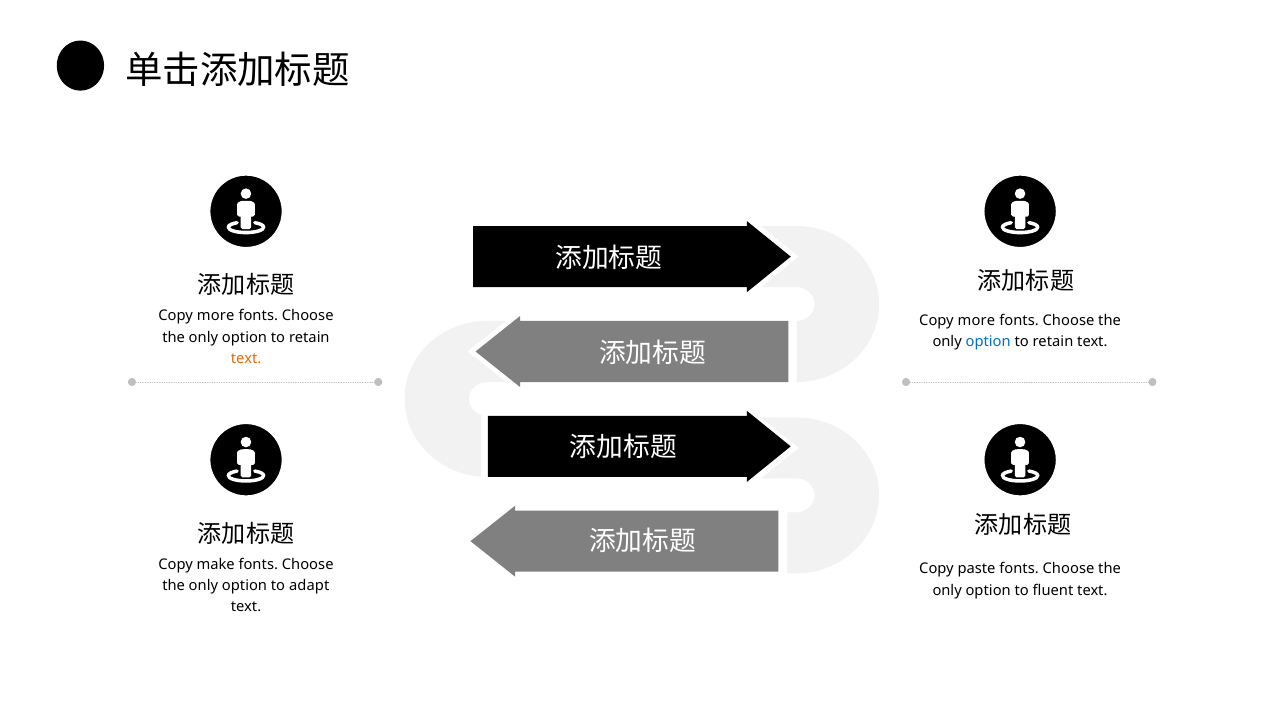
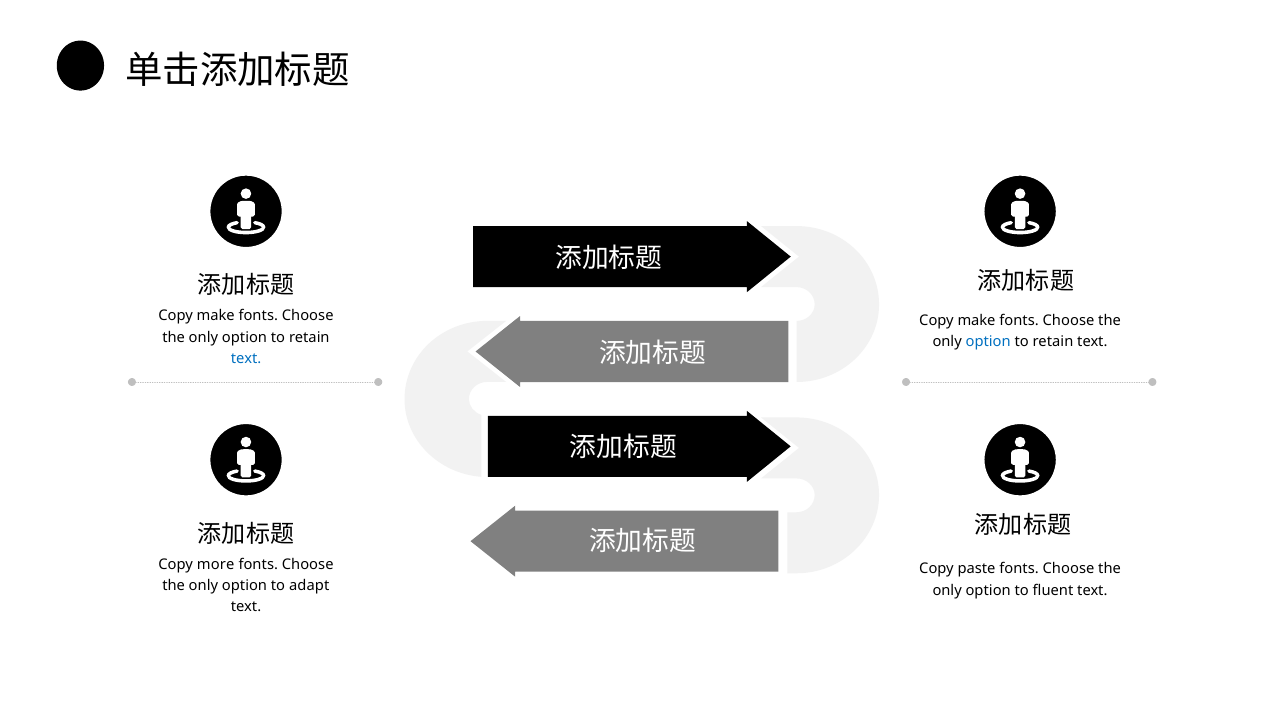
more at (216, 316): more -> make
more at (976, 321): more -> make
text at (246, 359) colour: orange -> blue
make: make -> more
